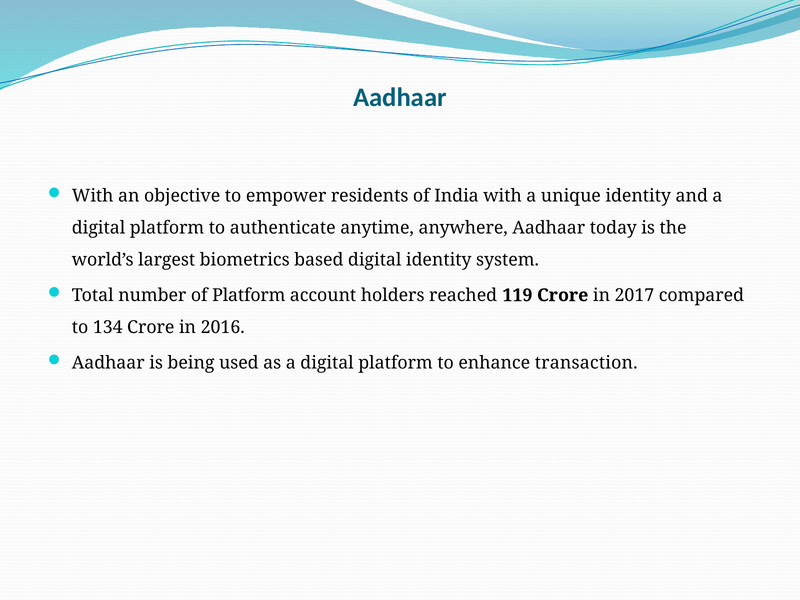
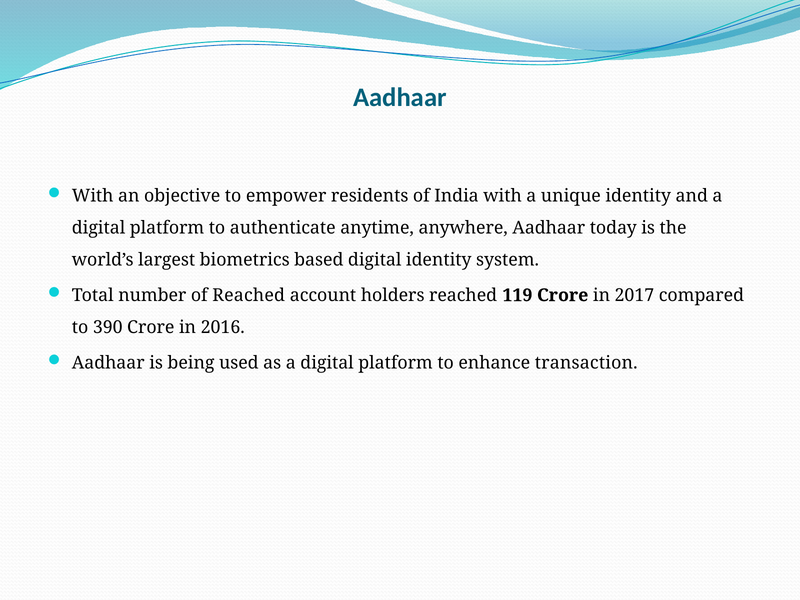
of Platform: Platform -> Reached
134: 134 -> 390
